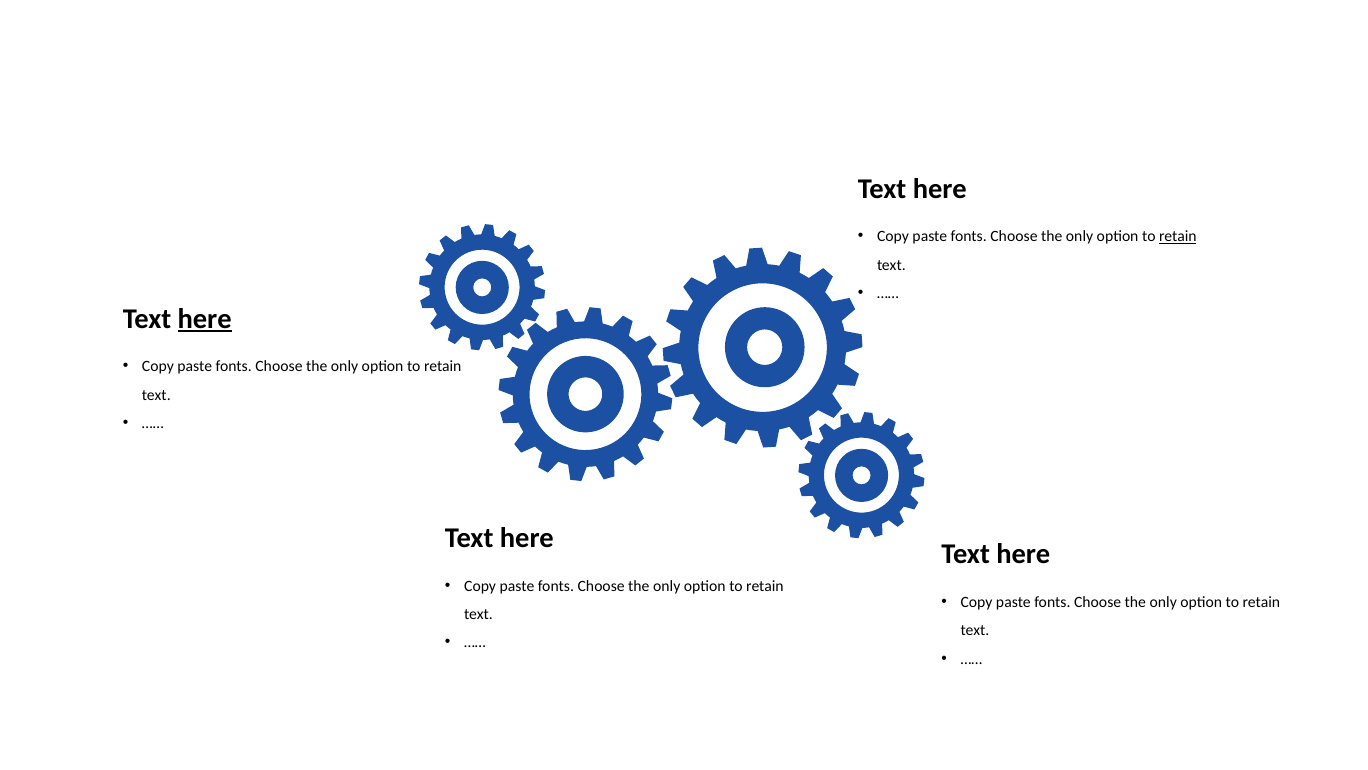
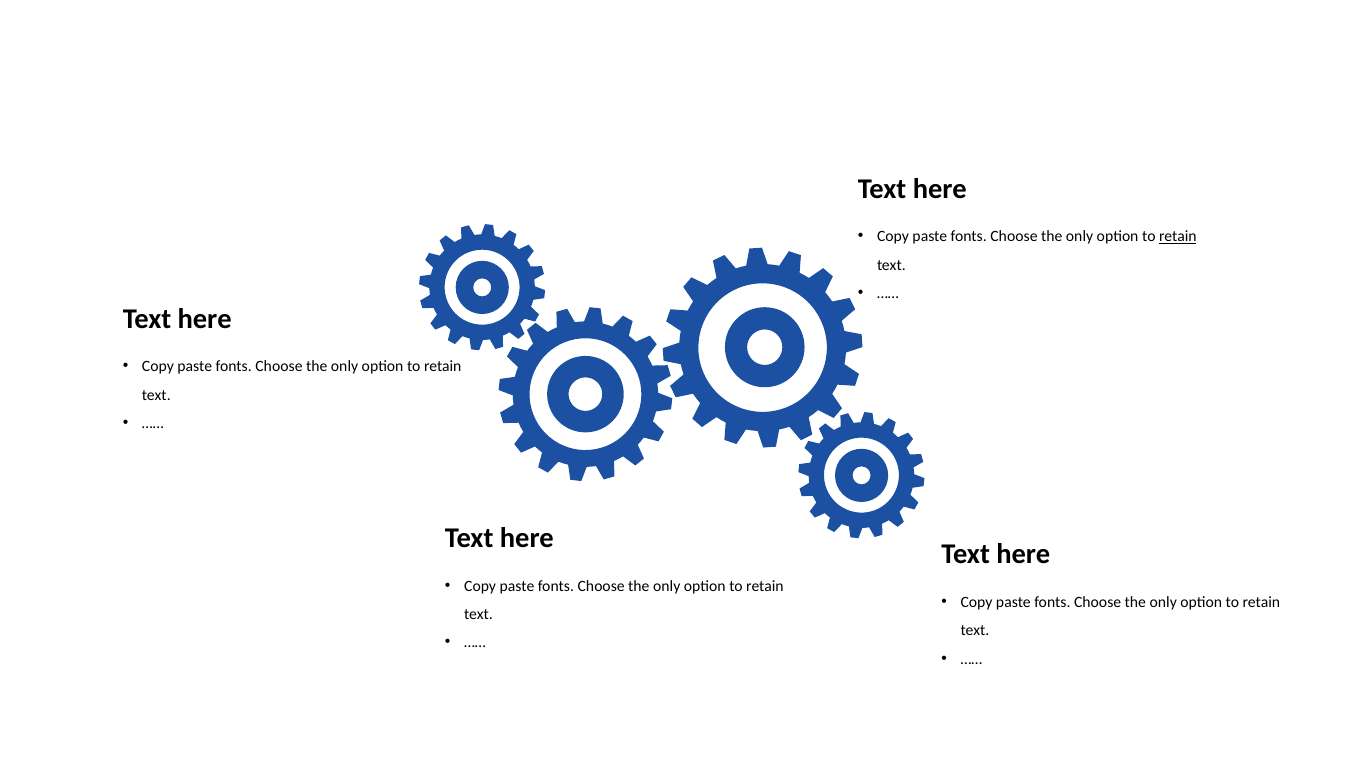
here at (205, 319) underline: present -> none
